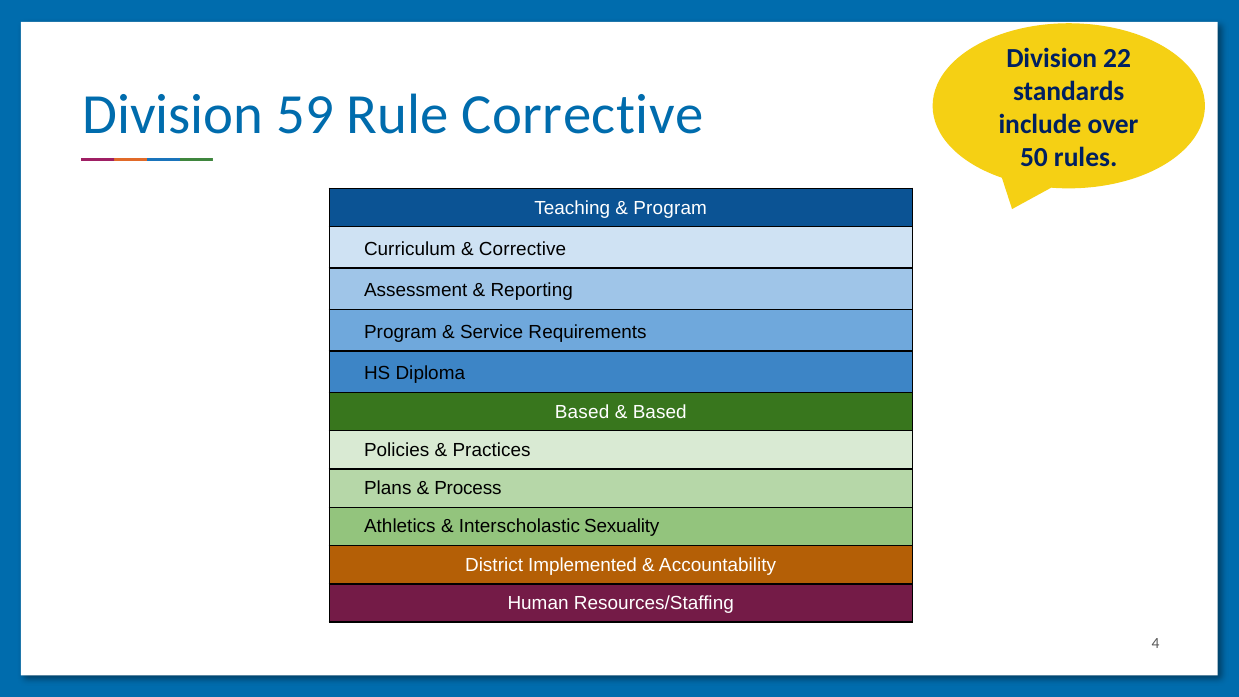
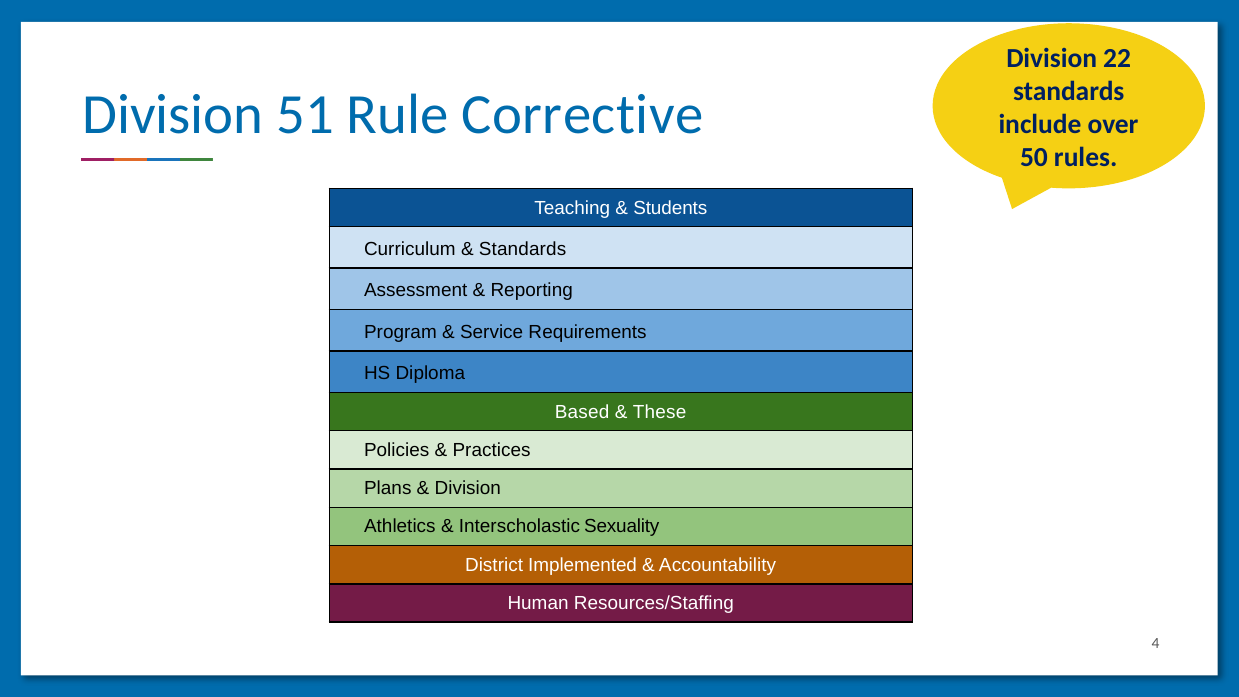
59: 59 -> 51
Program at (670, 208): Program -> Students
Corrective at (523, 249): Corrective -> Standards
Based at (660, 412): Based -> These
Process at (468, 488): Process -> Division
